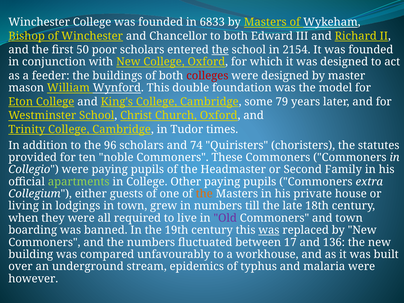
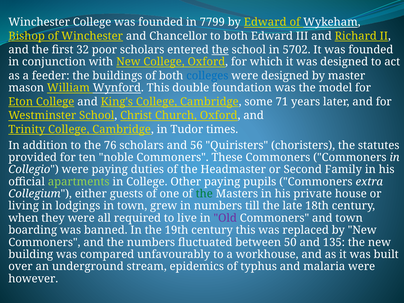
6833: 6833 -> 7799
by Masters: Masters -> Edward
50: 50 -> 32
2154: 2154 -> 5702
colleges colour: red -> blue
79: 79 -> 71
96: 96 -> 76
74: 74 -> 56
were paying pupils: pupils -> duties
the at (204, 194) colour: orange -> green
was at (269, 230) underline: present -> none
17: 17 -> 50
136: 136 -> 135
